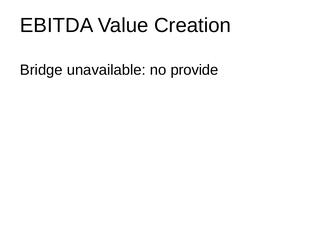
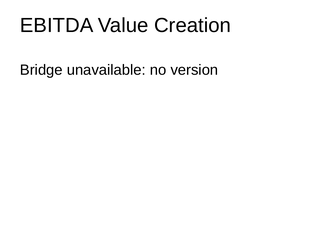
provide: provide -> version
